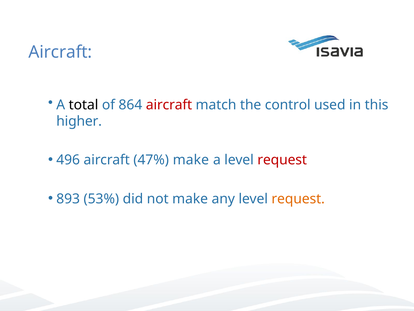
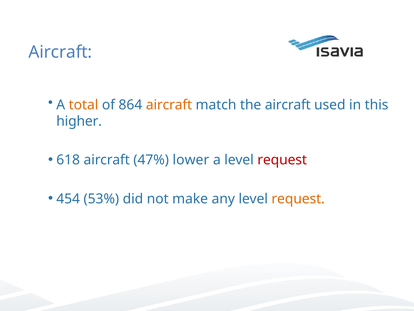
total colour: black -> orange
aircraft at (169, 105) colour: red -> orange
the control: control -> aircraft
496: 496 -> 618
47% make: make -> lower
893: 893 -> 454
